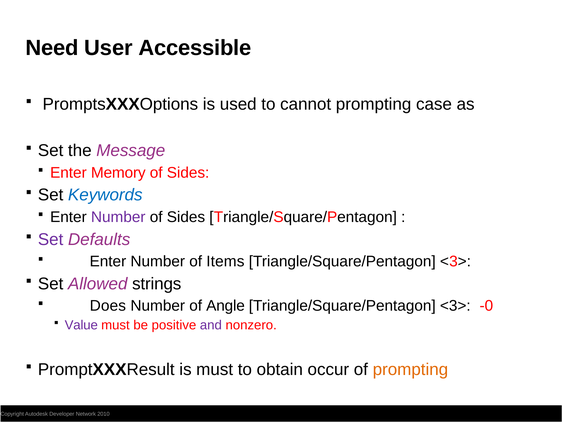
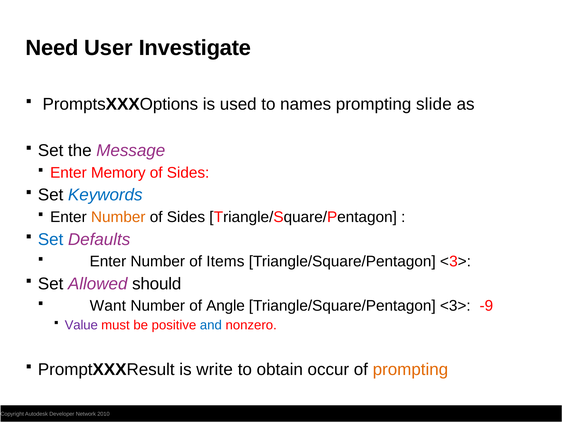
Accessible: Accessible -> Investigate
cannot: cannot -> names
case: case -> slide
Number at (118, 217) colour: purple -> orange
Set at (51, 239) colour: purple -> blue
strings: strings -> should
Does: Does -> Want
-0: -0 -> -9
and colour: purple -> blue
is must: must -> write
